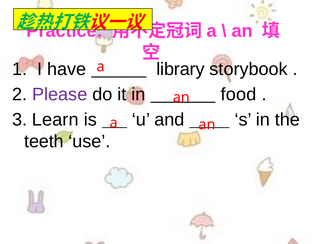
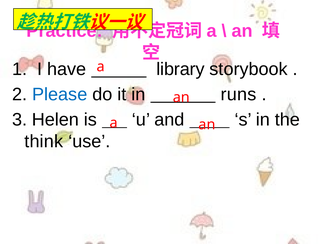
Please colour: purple -> blue
food: food -> runs
Learn: Learn -> Helen
teeth: teeth -> think
